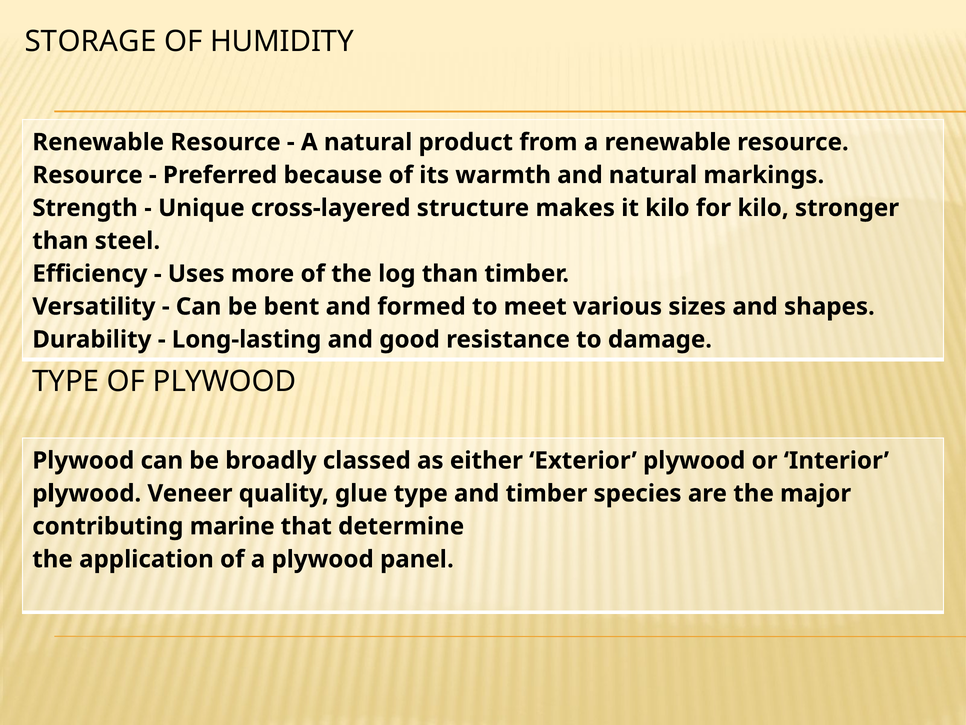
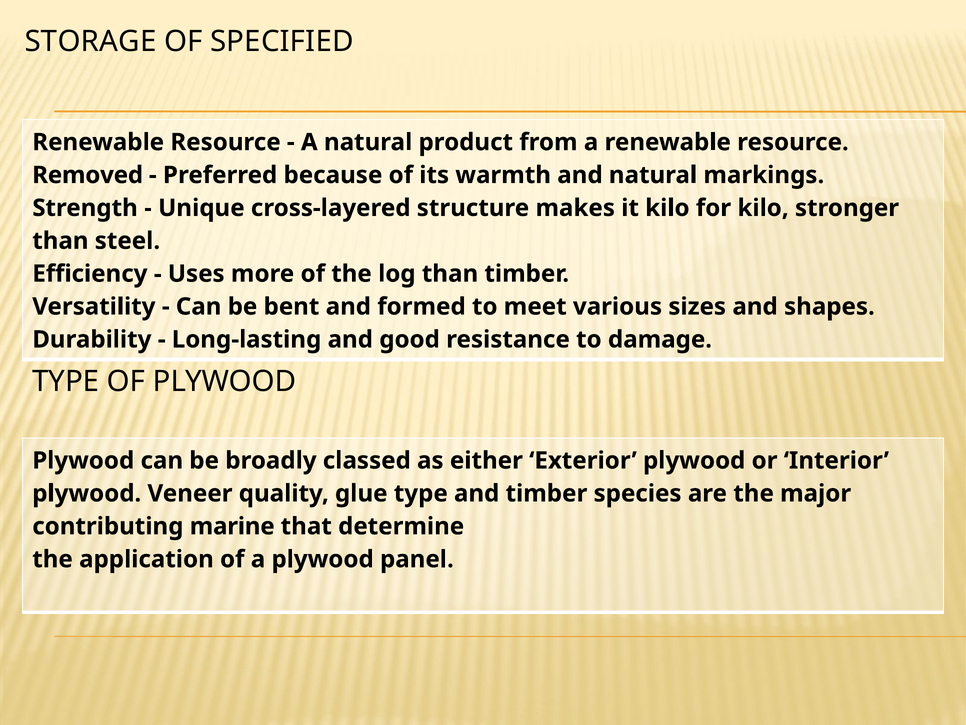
HUMIDITY: HUMIDITY -> SPECIFIED
Resource at (88, 175): Resource -> Removed
